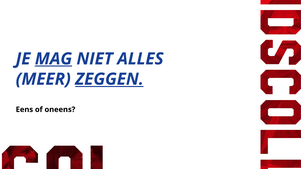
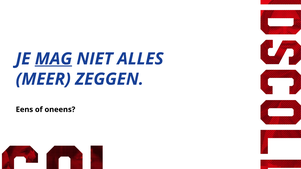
ZEGGEN underline: present -> none
